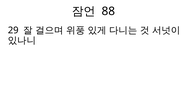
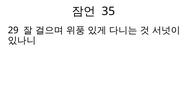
88: 88 -> 35
